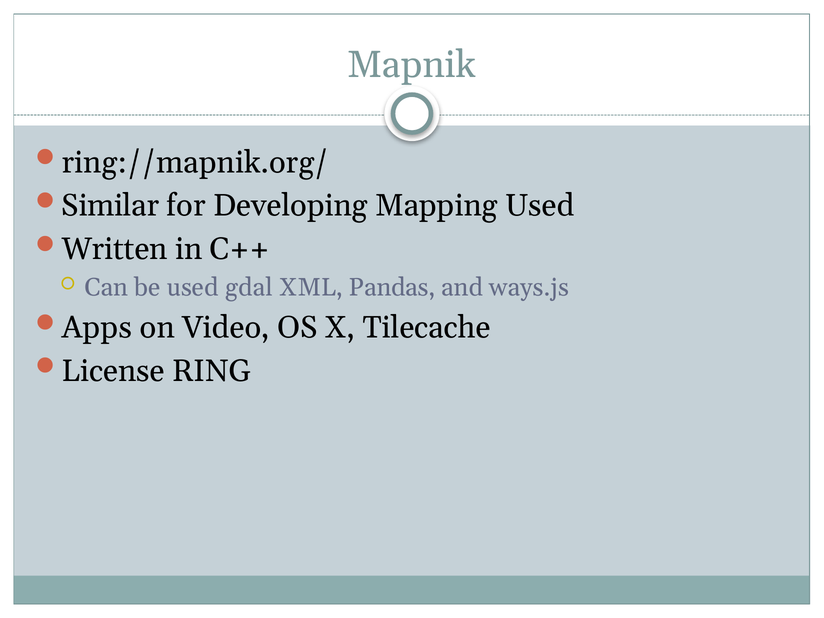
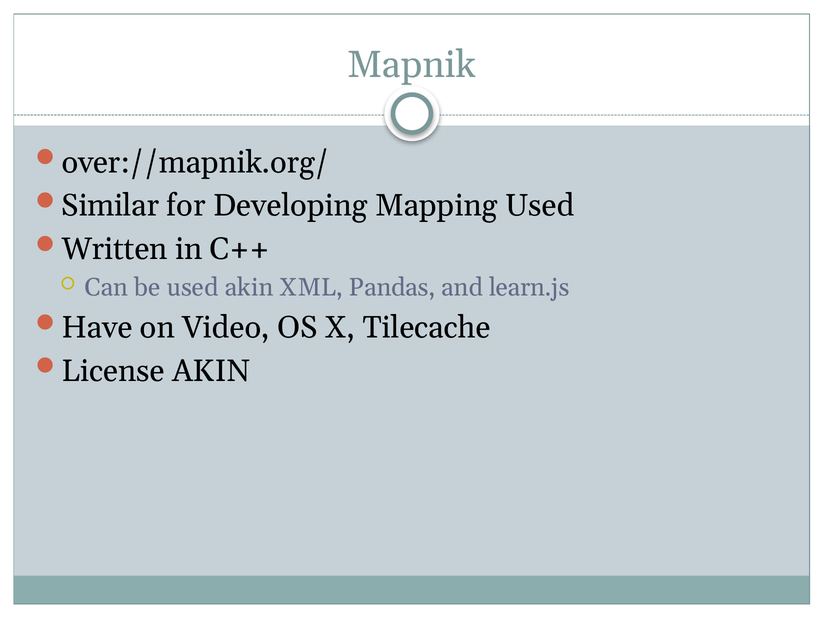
ring://mapnik.org/: ring://mapnik.org/ -> over://mapnik.org/
used gdal: gdal -> akin
ways.js: ways.js -> learn.js
Apps: Apps -> Have
License RING: RING -> AKIN
